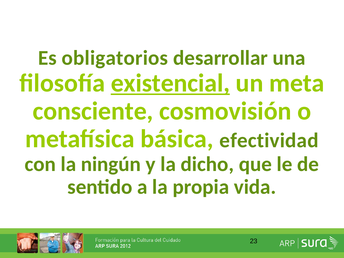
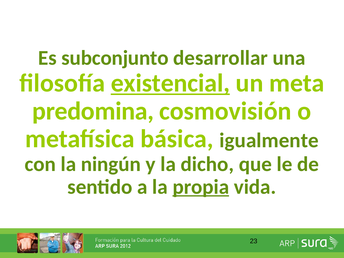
obligatorios: obligatorios -> subconjunto
consciente: consciente -> predomina
efectividad: efectividad -> igualmente
propia underline: none -> present
